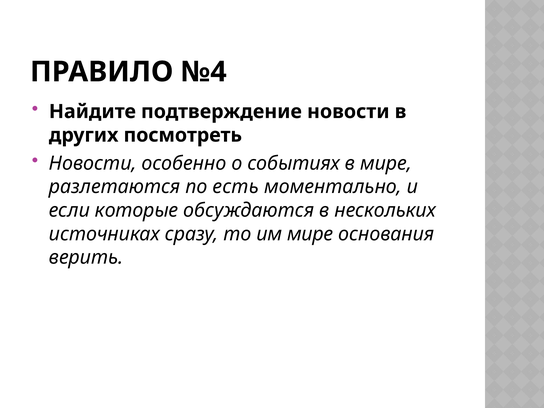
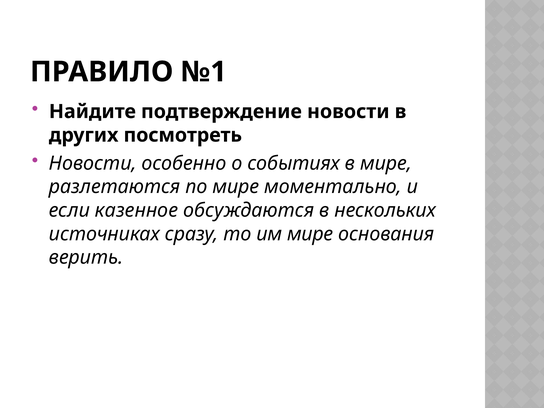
№4: №4 -> №1
по есть: есть -> мире
которые: которые -> казенное
